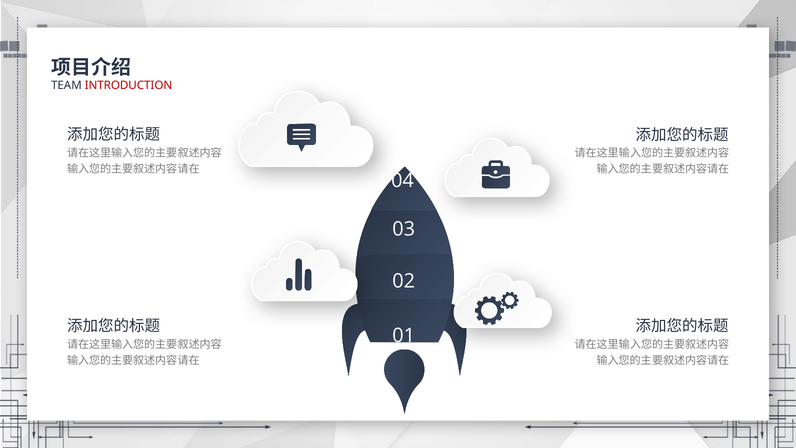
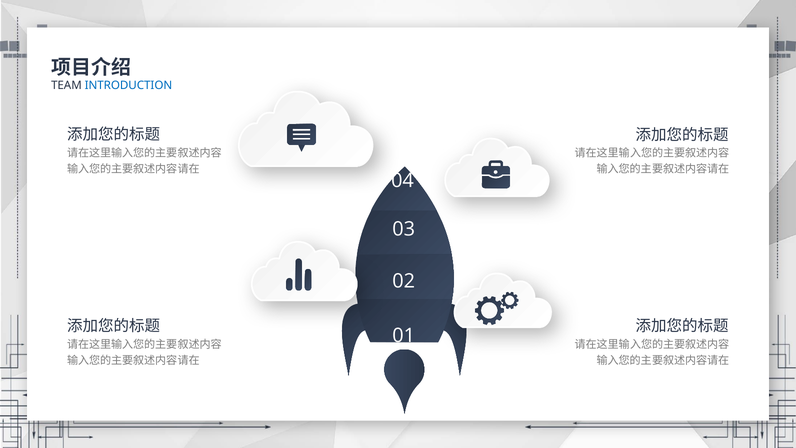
INTRODUCTION colour: red -> blue
